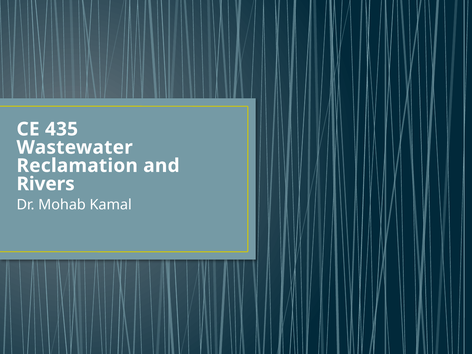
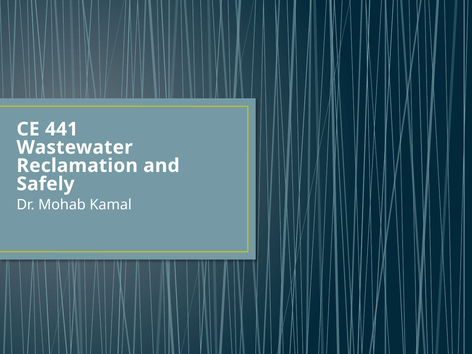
435: 435 -> 441
Rivers: Rivers -> Safely
